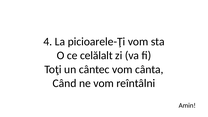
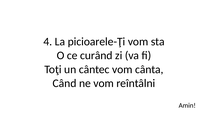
celălalt: celălalt -> curând
